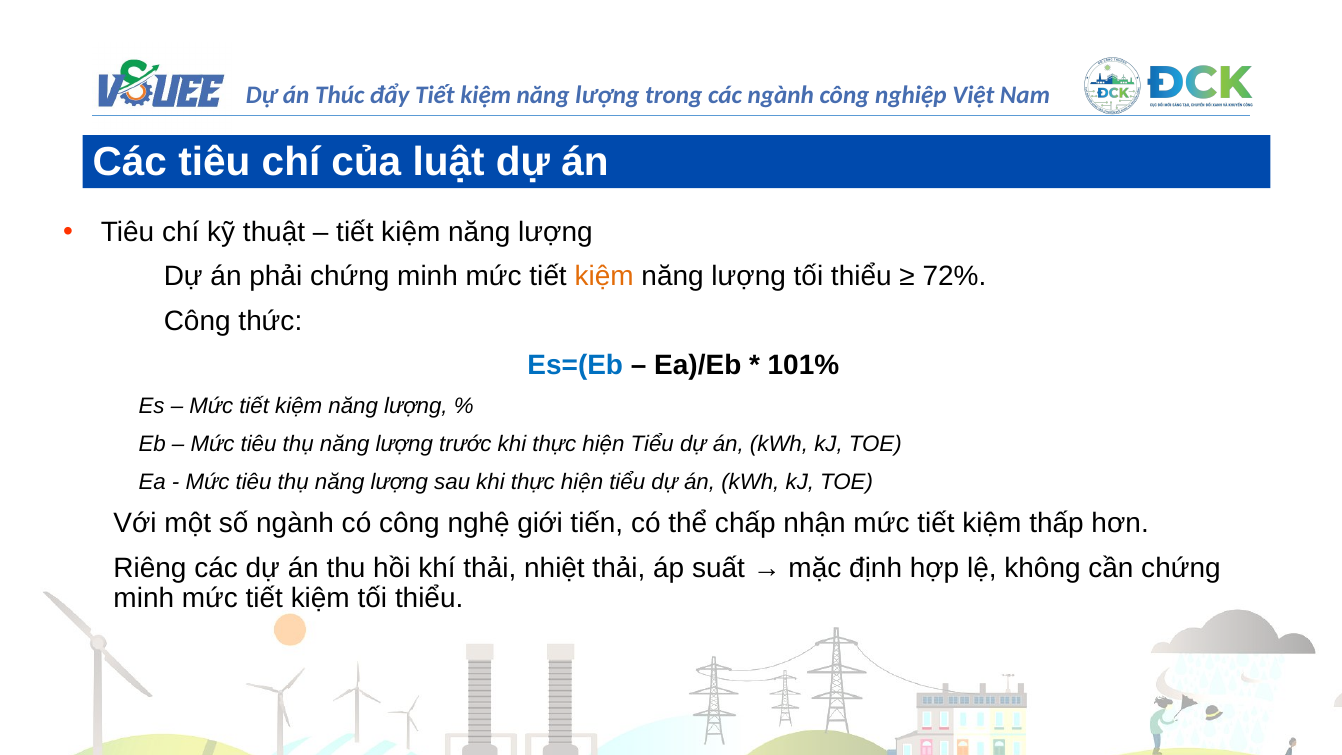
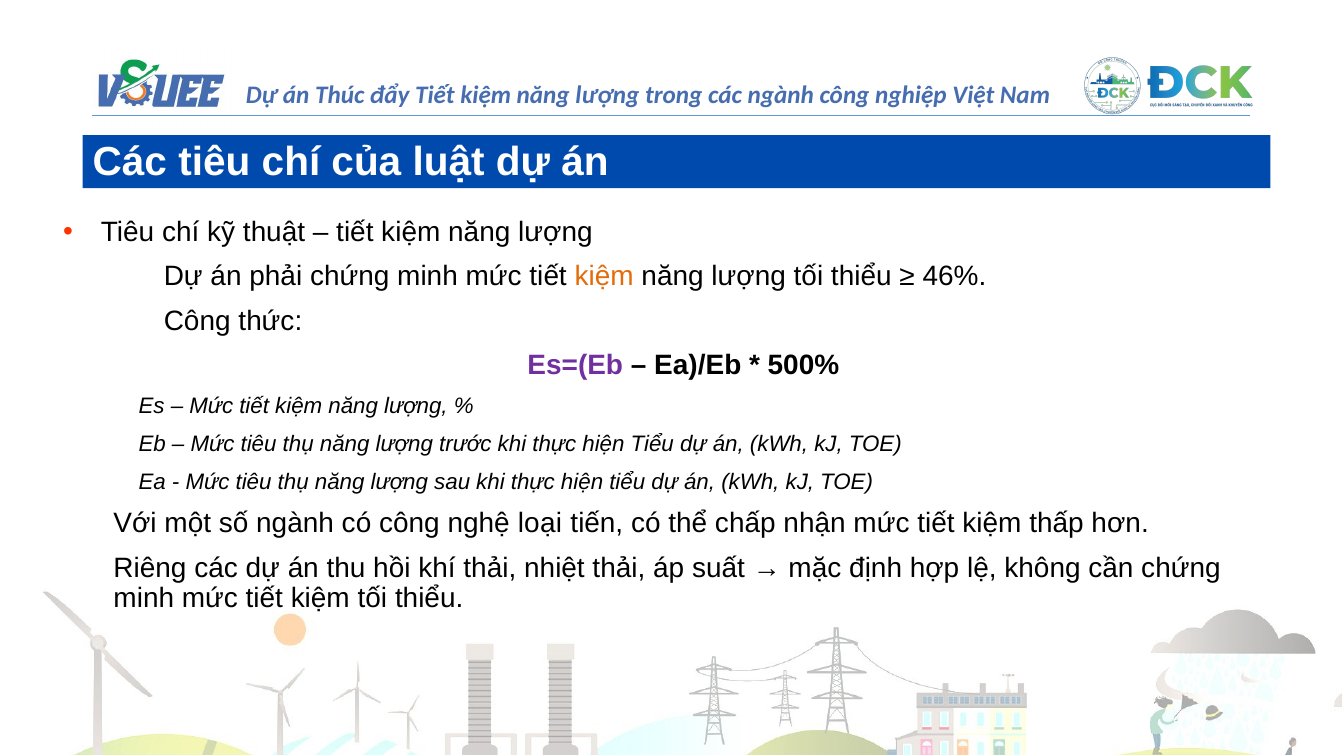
72%: 72% -> 46%
Es=(Eb colour: blue -> purple
101%: 101% -> 500%
giới: giới -> loại
